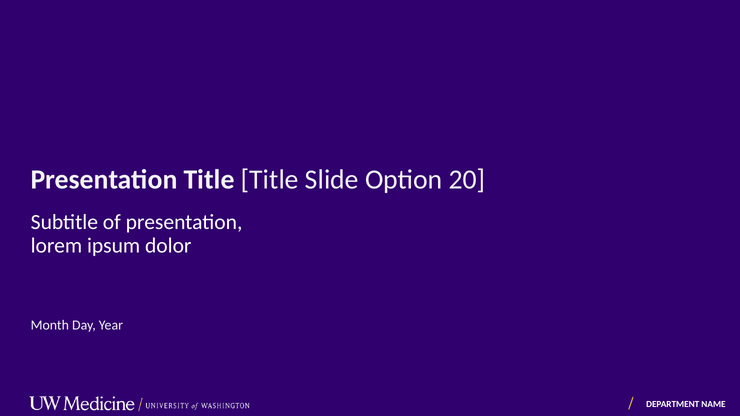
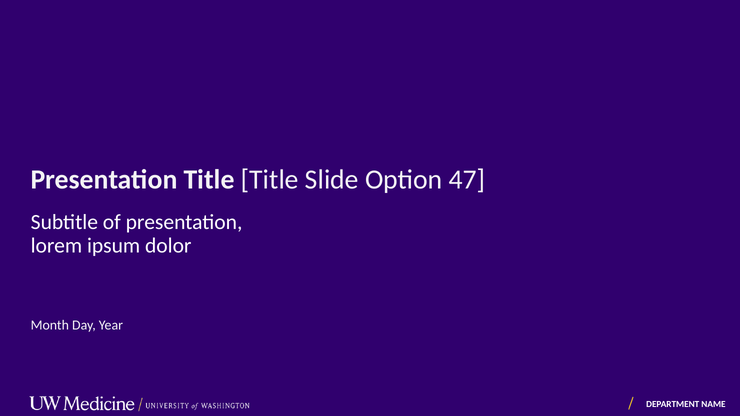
20: 20 -> 47
